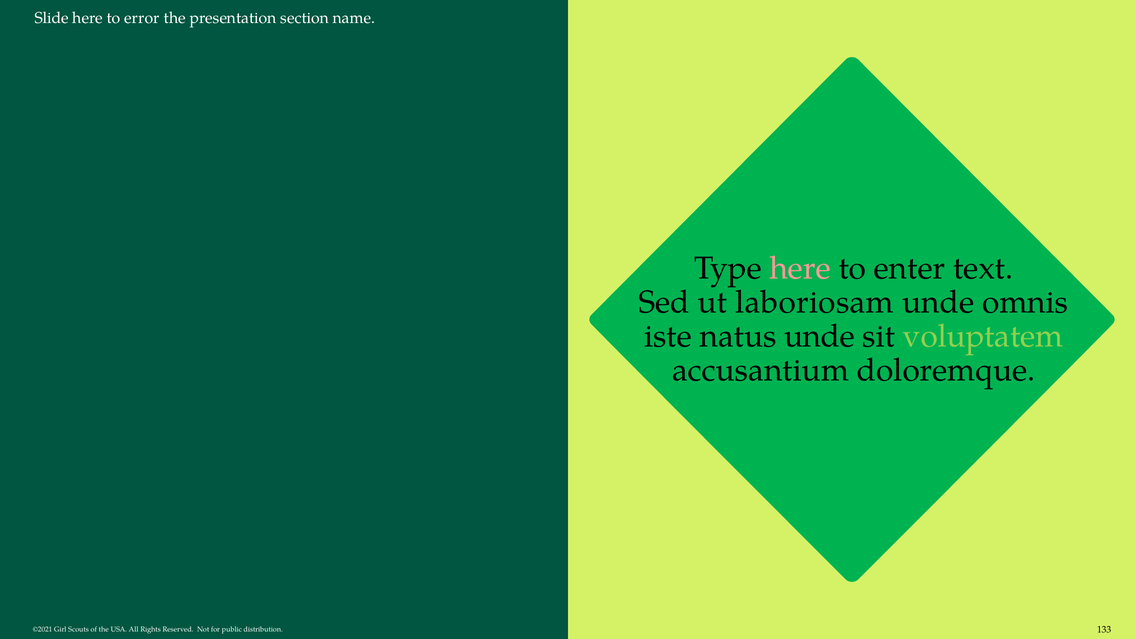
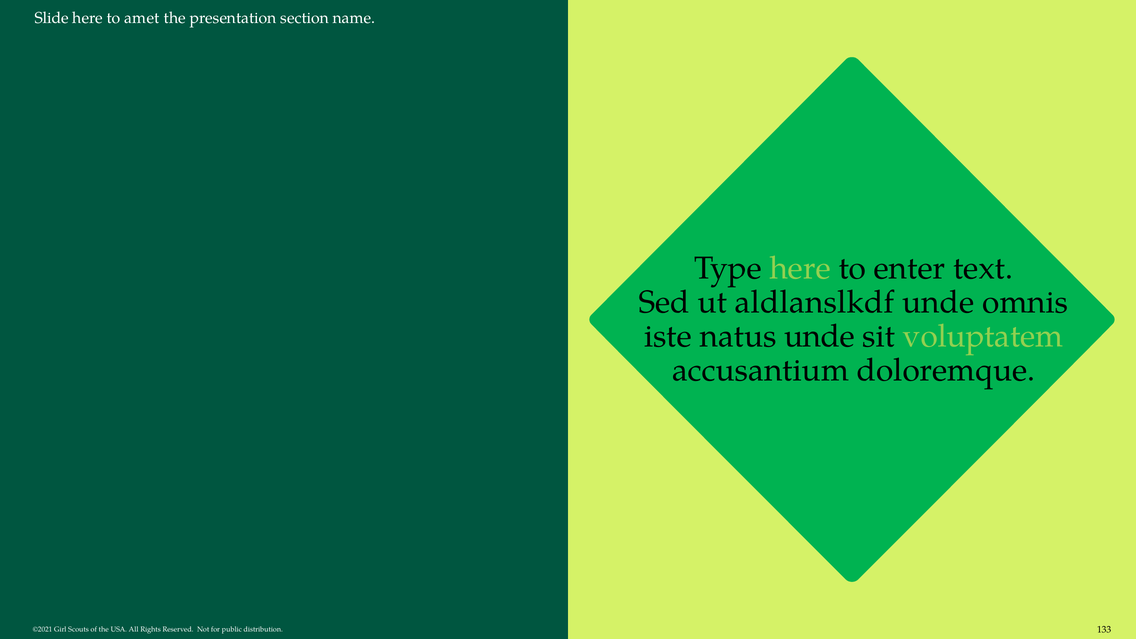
error: error -> amet
here at (800, 268) colour: pink -> light green
laboriosam: laboriosam -> aldlanslkdf
